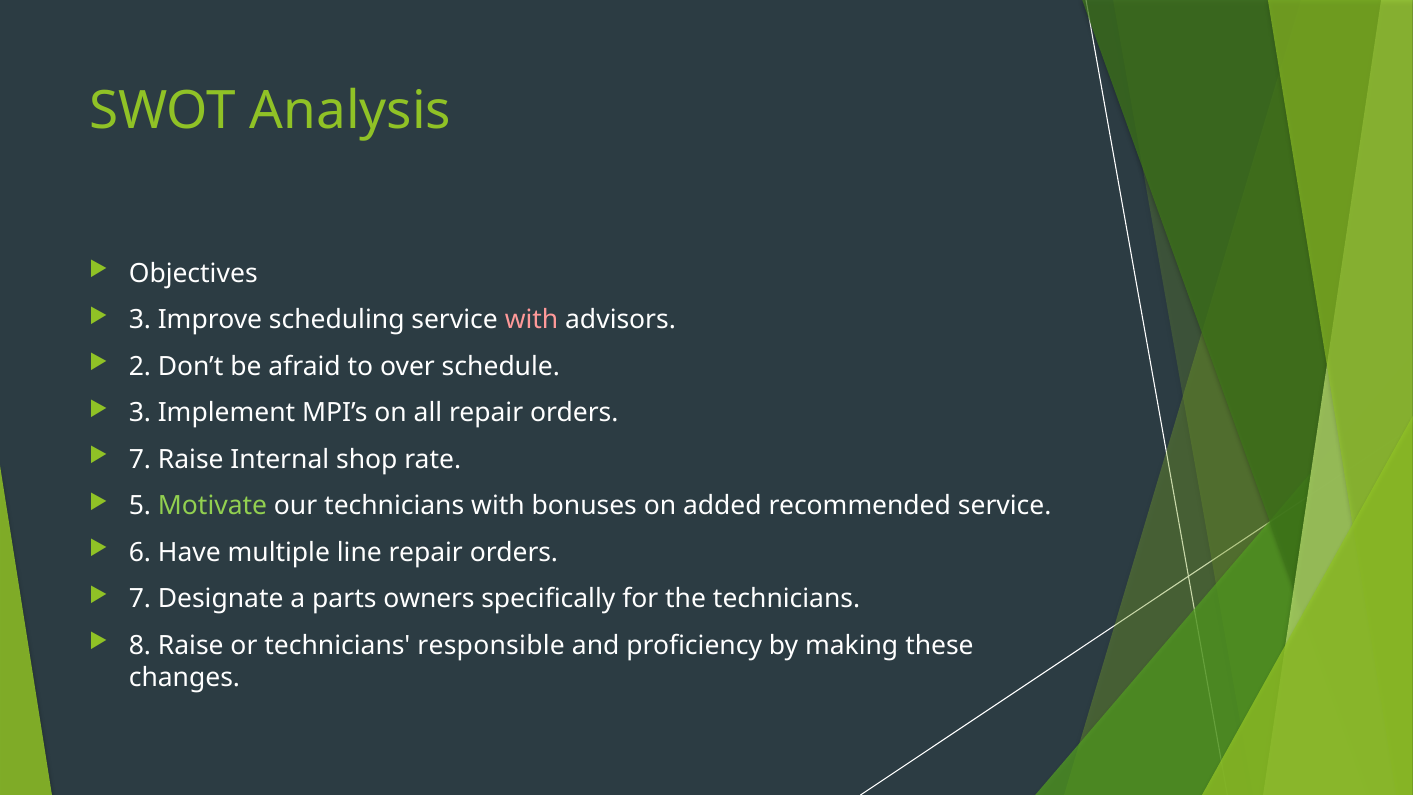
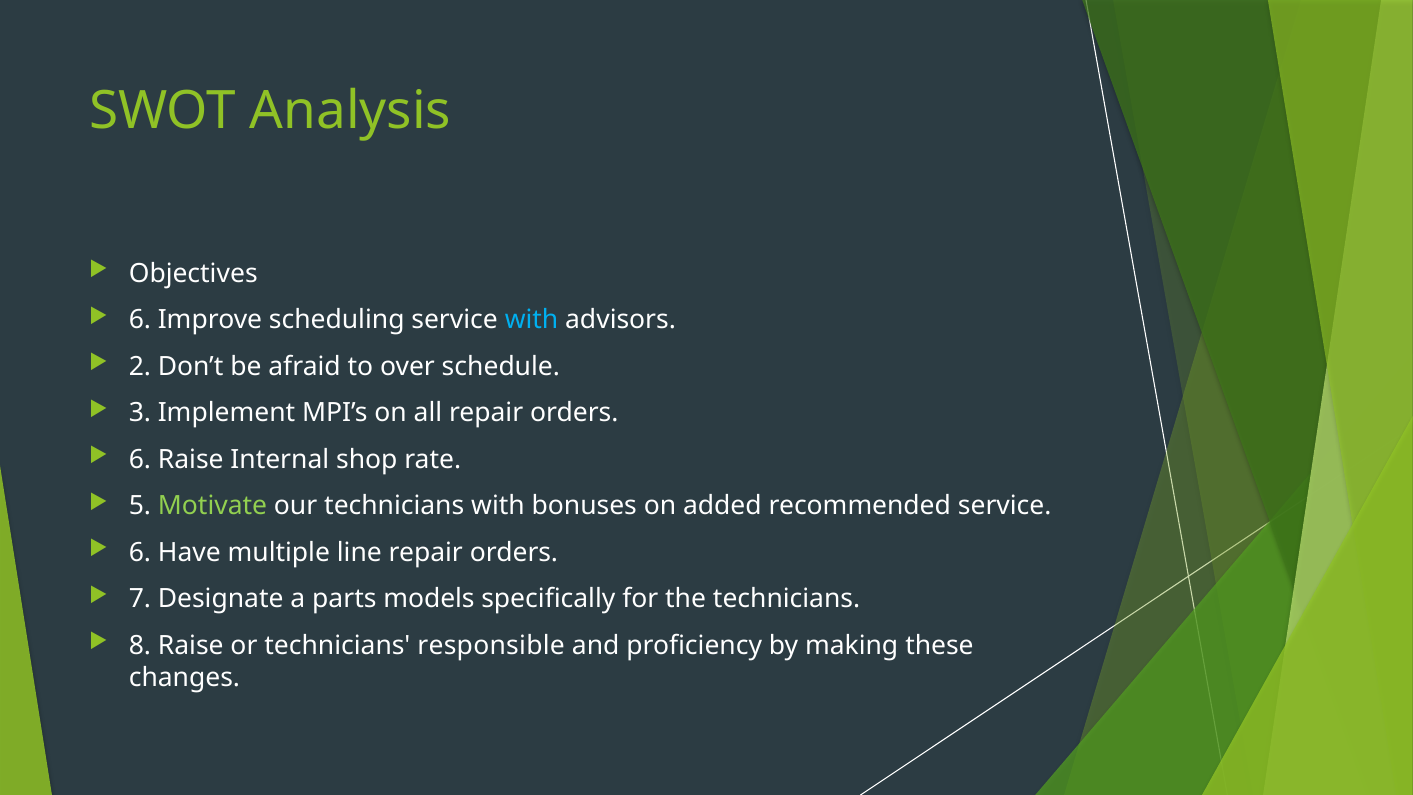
3 at (140, 320): 3 -> 6
with at (532, 320) colour: pink -> light blue
7 at (140, 460): 7 -> 6
owners: owners -> models
